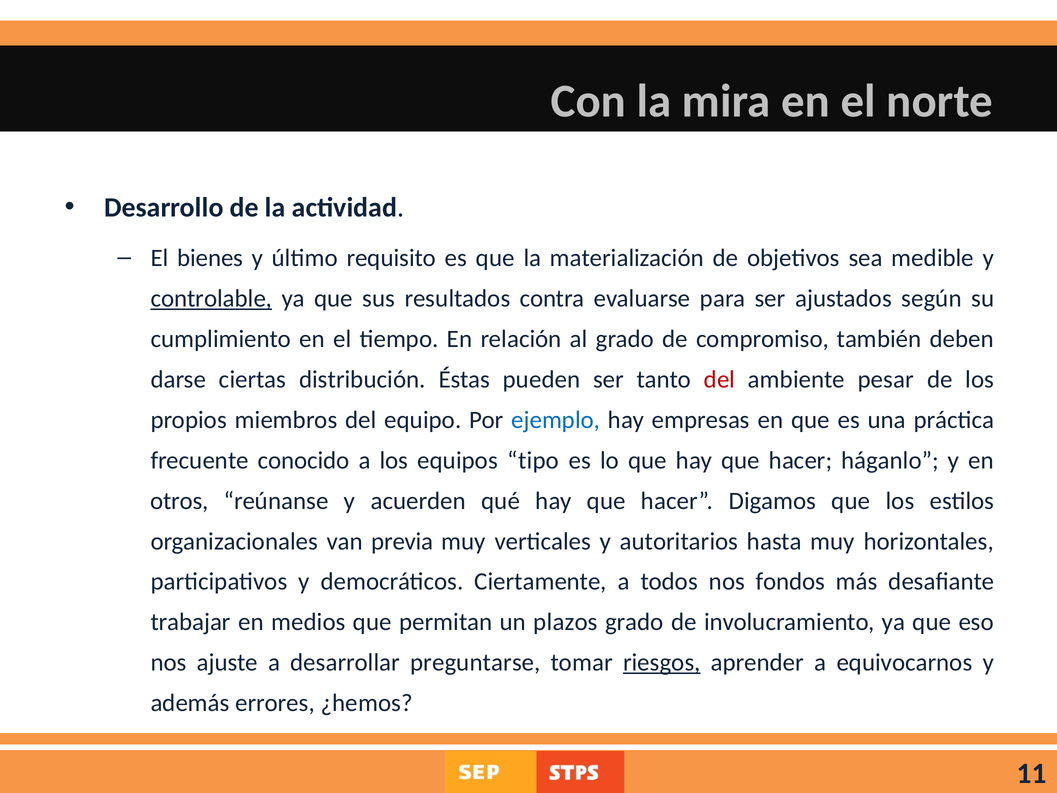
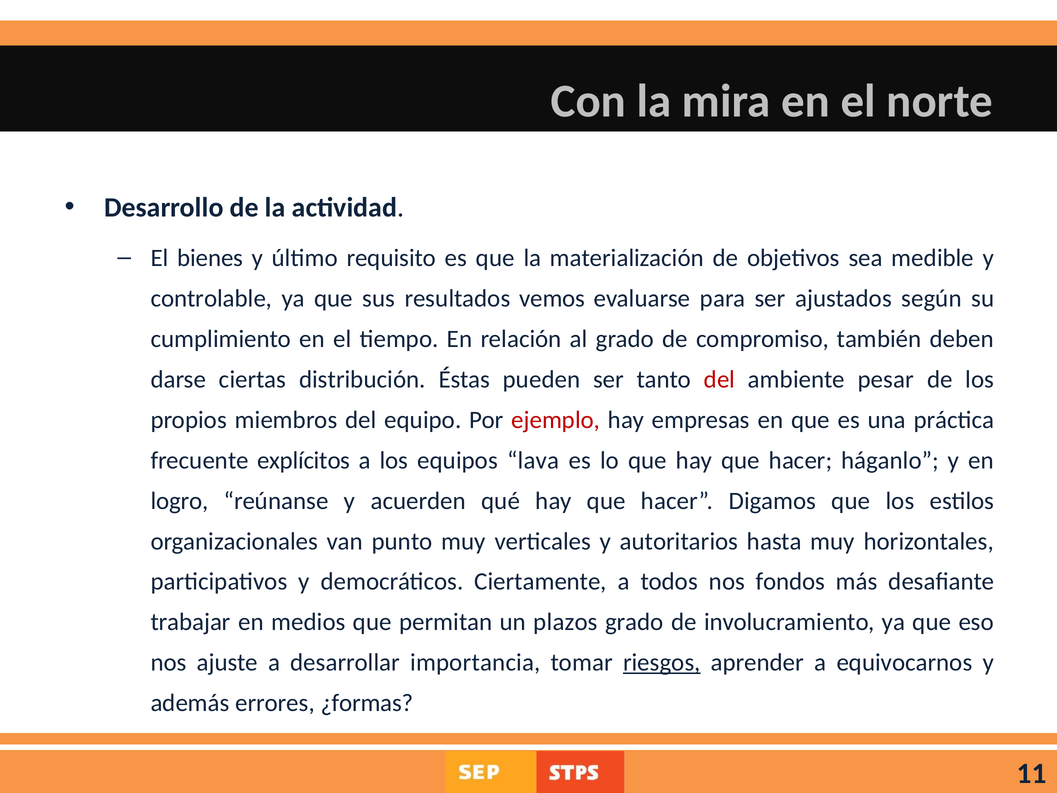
controlable underline: present -> none
contra: contra -> vemos
ejemplo colour: blue -> red
conocido: conocido -> explícitos
tipo: tipo -> lava
otros: otros -> logro
previa: previa -> punto
preguntarse: preguntarse -> importancia
¿hemos: ¿hemos -> ¿formas
